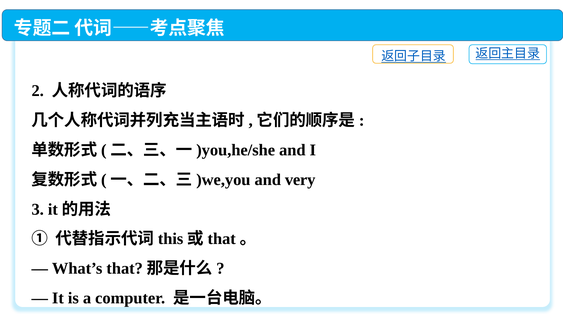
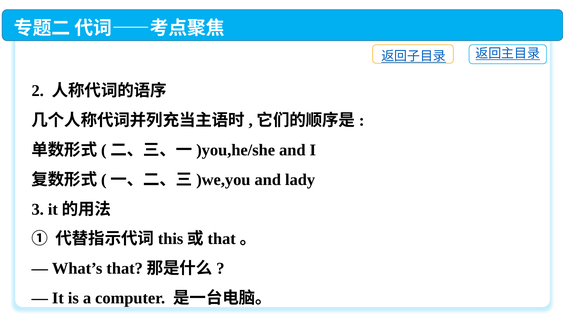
very: very -> lady
